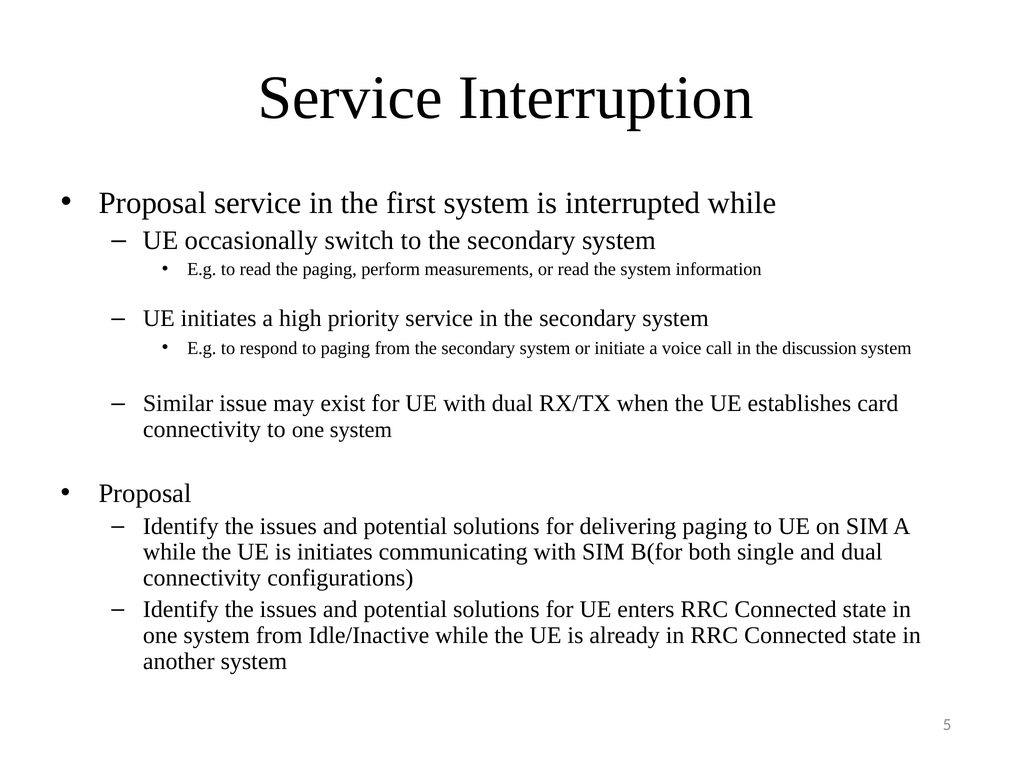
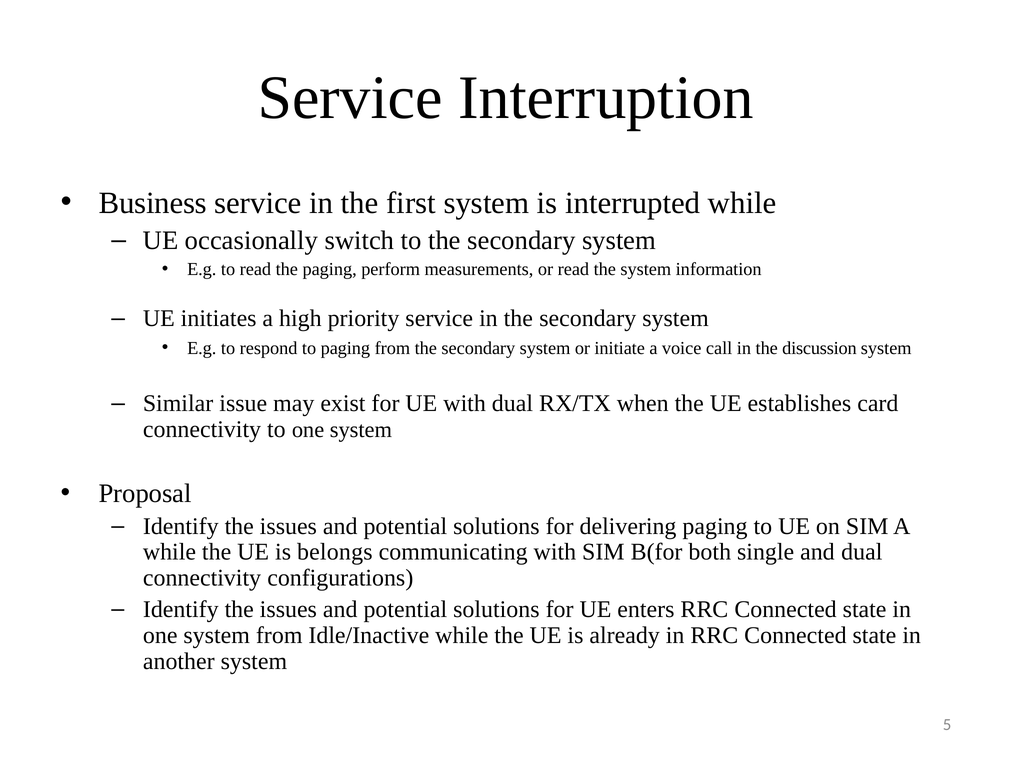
Proposal at (153, 203): Proposal -> Business
is initiates: initiates -> belongs
